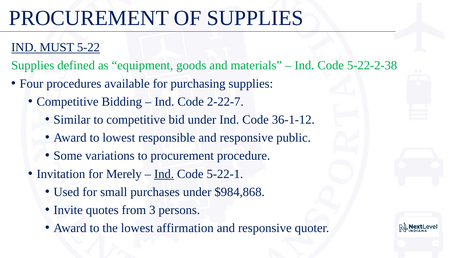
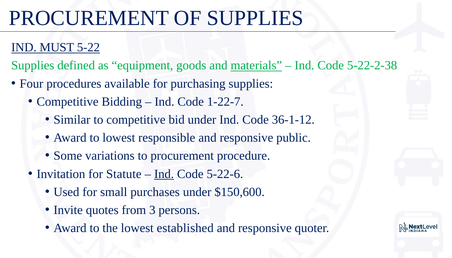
materials underline: none -> present
2-22-7: 2-22-7 -> 1-22-7
Merely: Merely -> Statute
5-22-1: 5-22-1 -> 5-22-6
$984,868: $984,868 -> $150,600
affirmation: affirmation -> established
